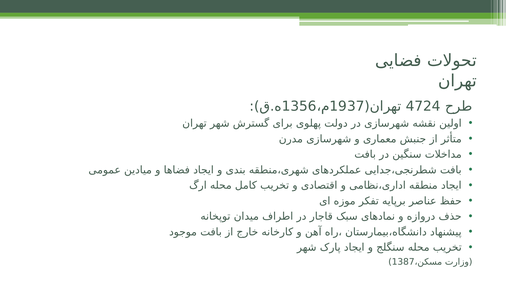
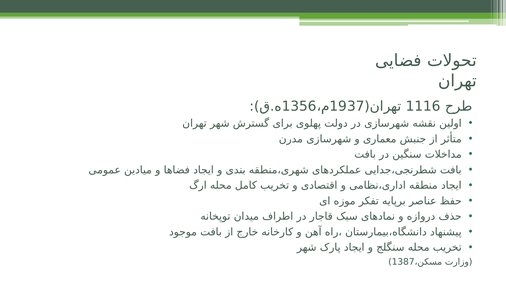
4724: 4724 -> 1116
